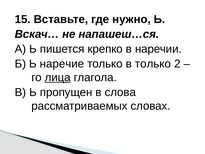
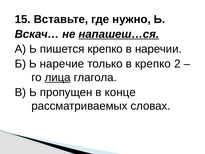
напашеш…ся underline: none -> present
в только: только -> крепко
слова: слова -> конце
